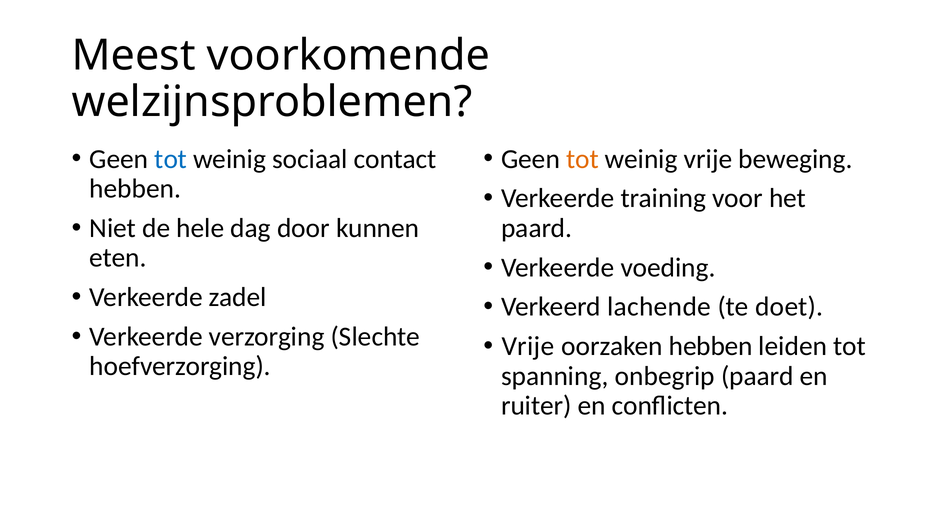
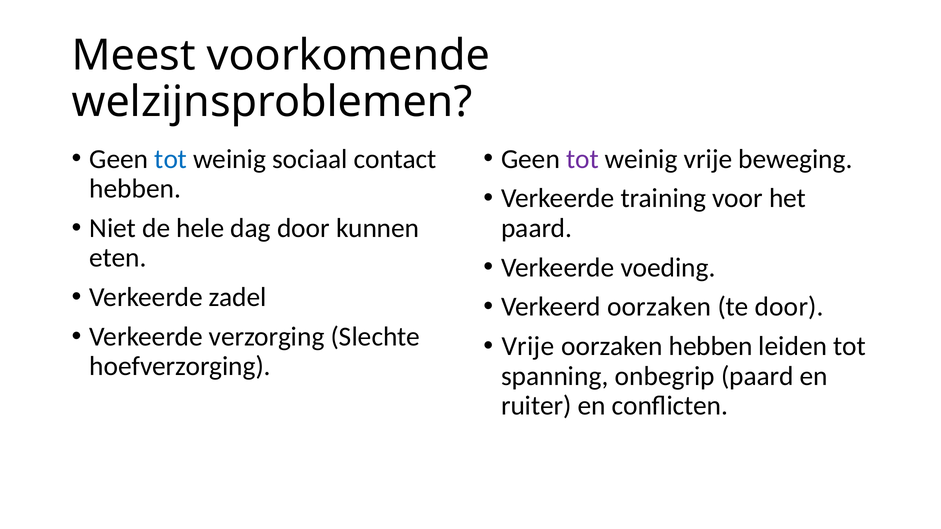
tot at (582, 159) colour: orange -> purple
Verkeerd lachende: lachende -> oorzaken
te doet: doet -> door
